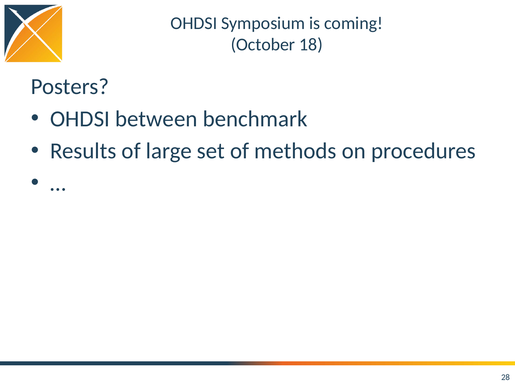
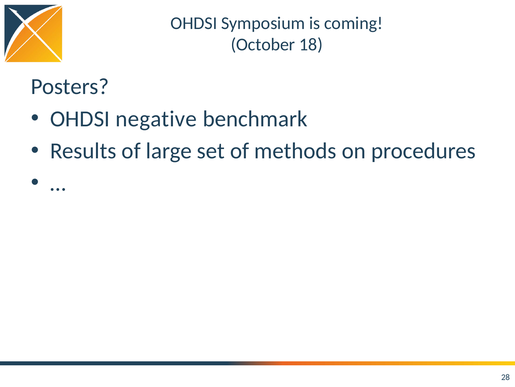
between: between -> negative
